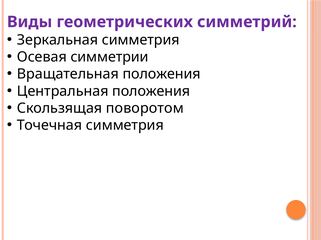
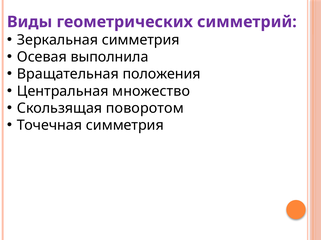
симметрии: симметрии -> выполнила
Центральная положения: положения -> множество
